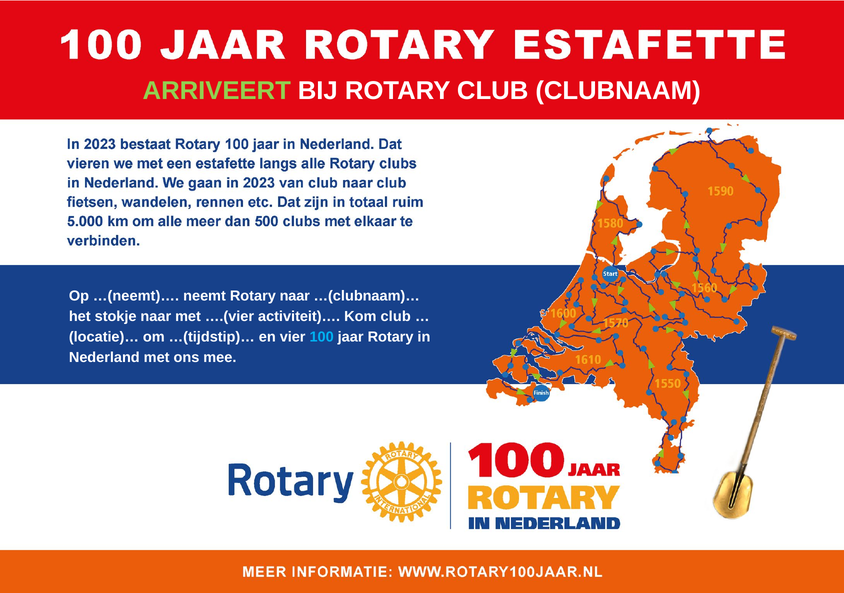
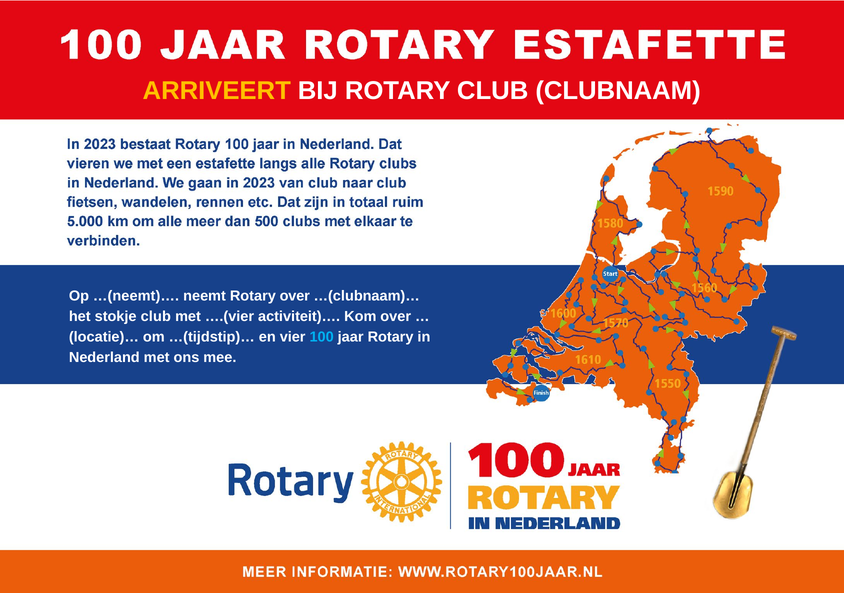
ARRIVEERT colour: light green -> yellow
Rotary naar: naar -> over
stokje naar: naar -> club
Kom club: club -> over
